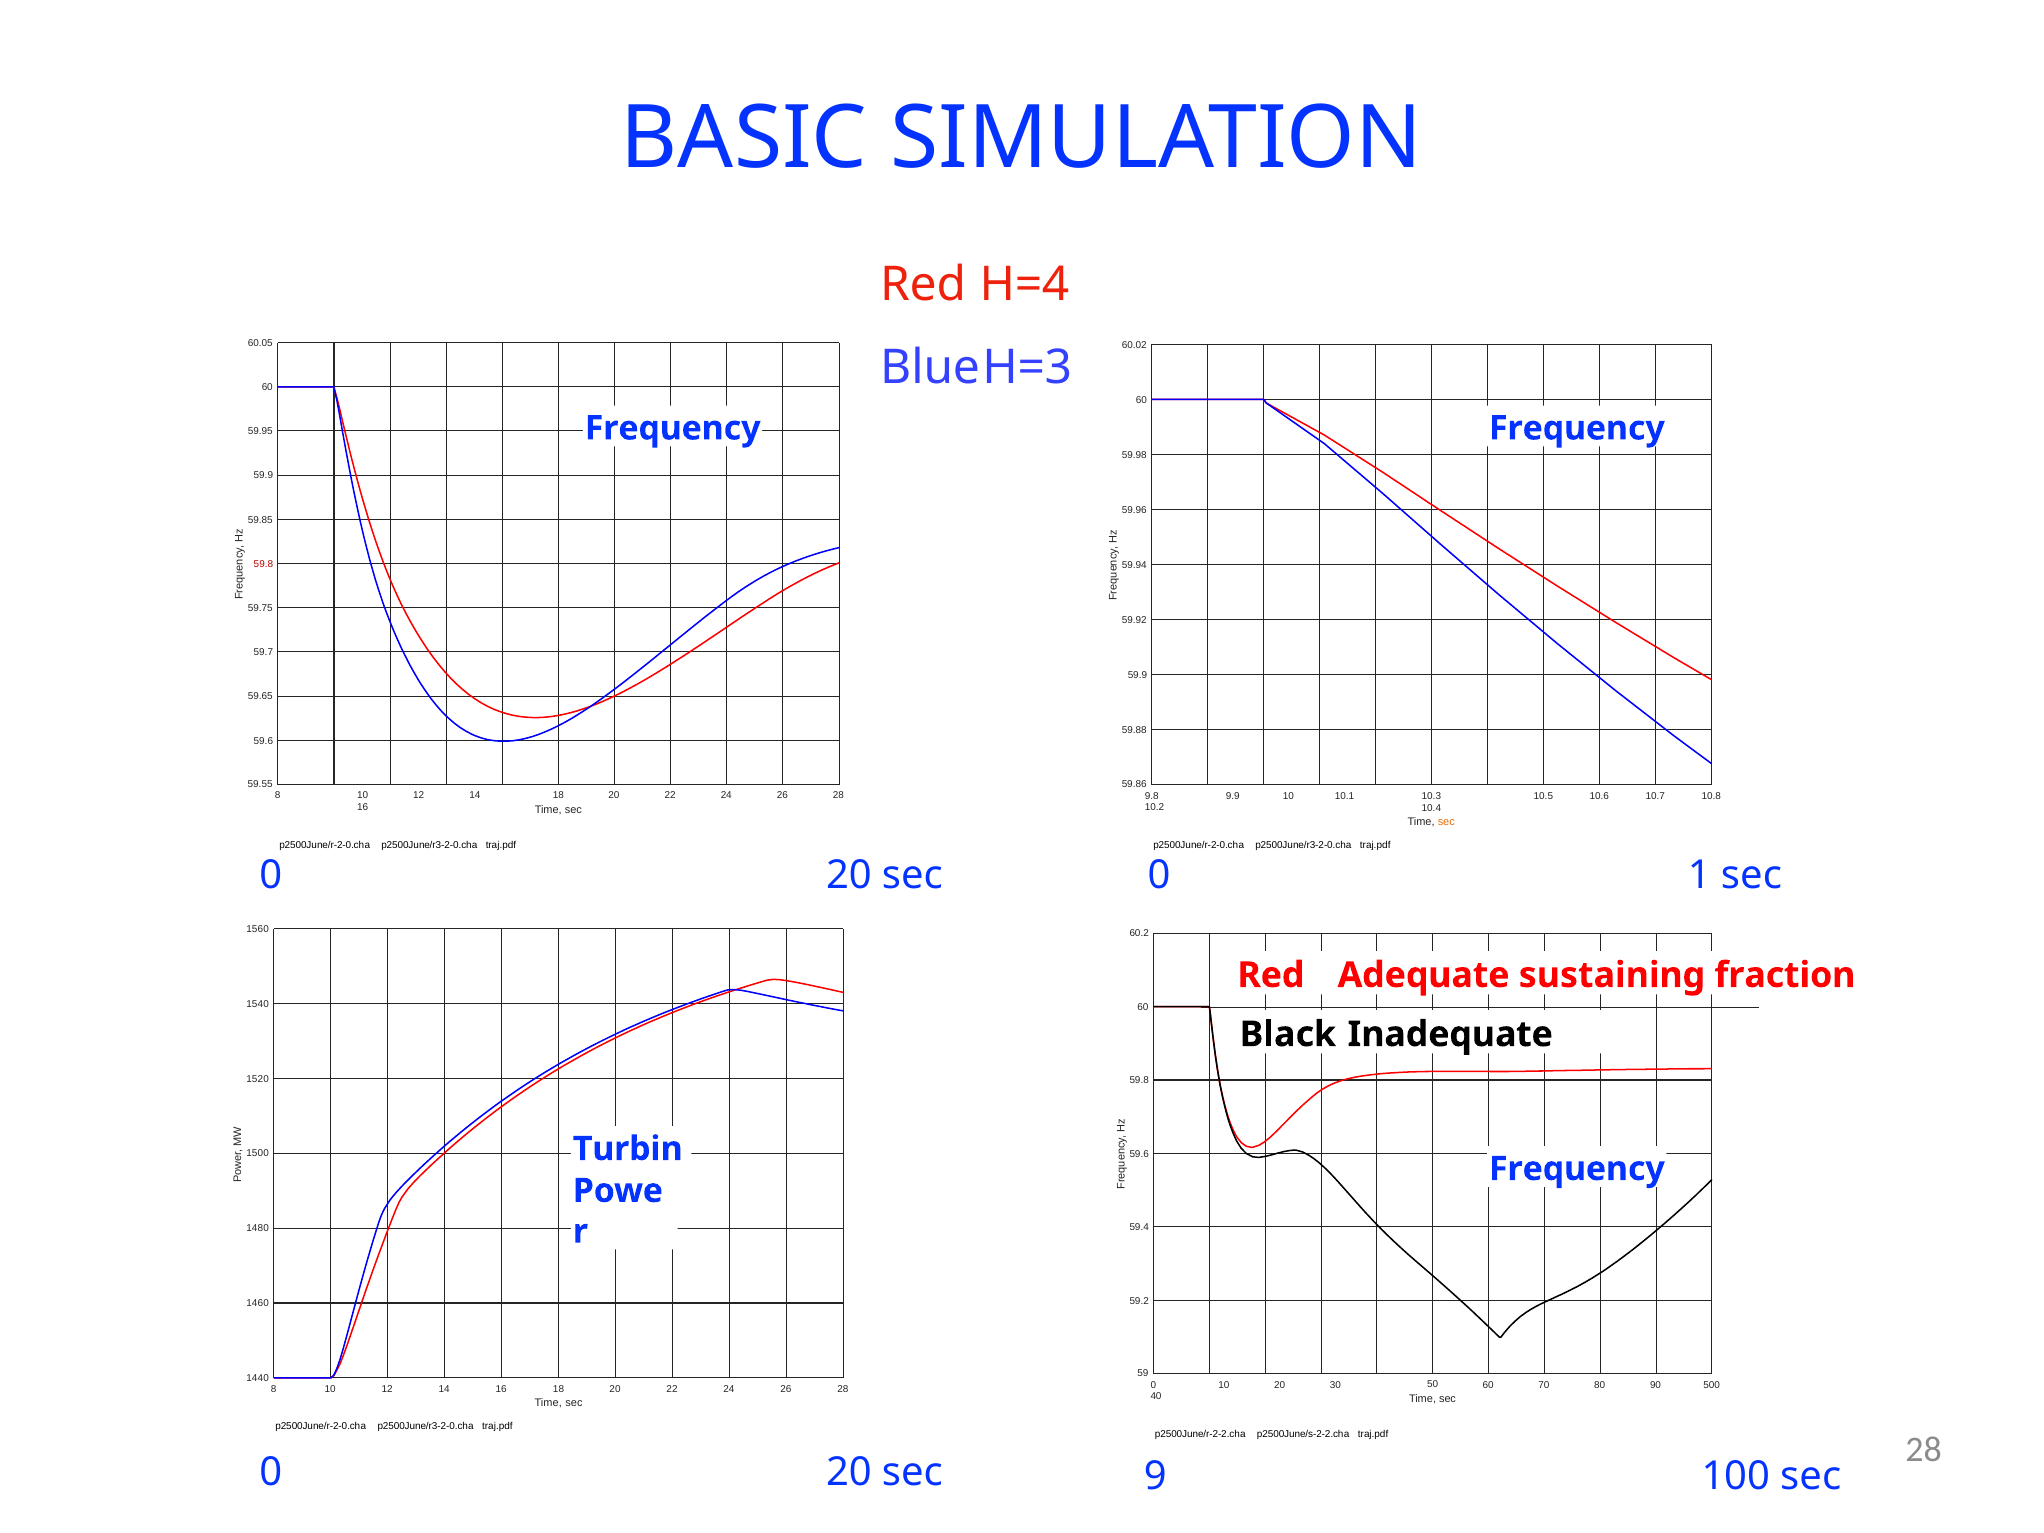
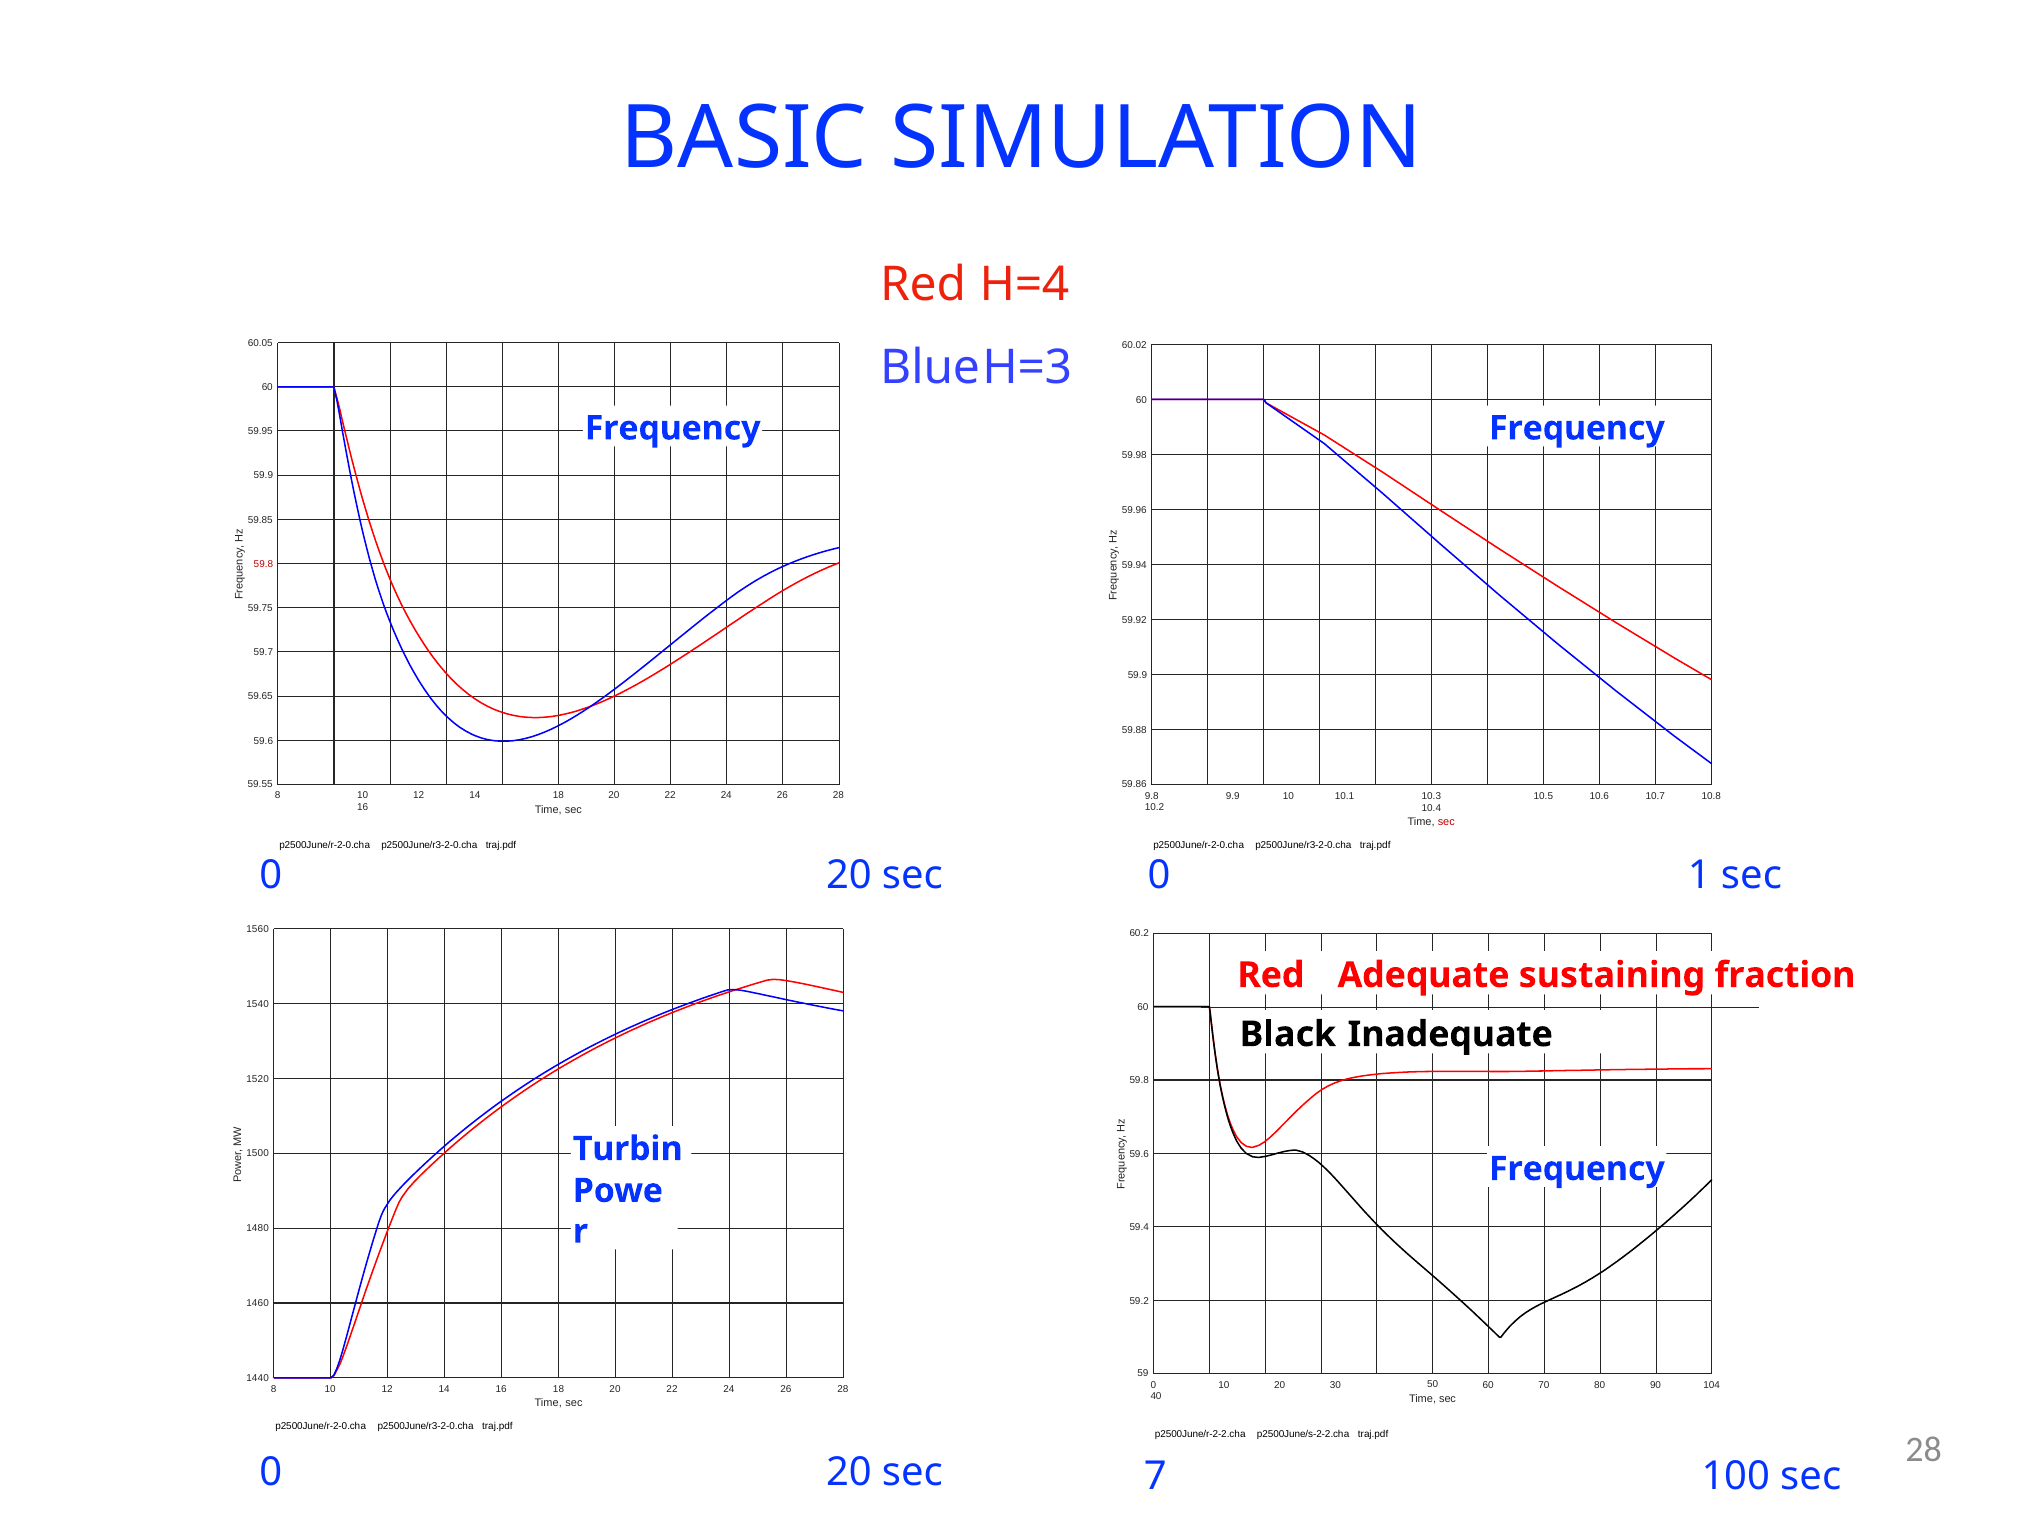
sec at (1446, 822) colour: orange -> red
500: 500 -> 104
9: 9 -> 7
